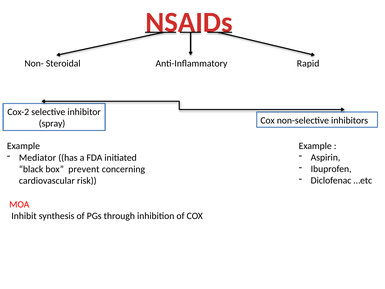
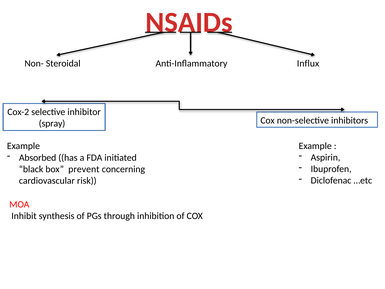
Rapid: Rapid -> Influx
Mediator: Mediator -> Absorbed
